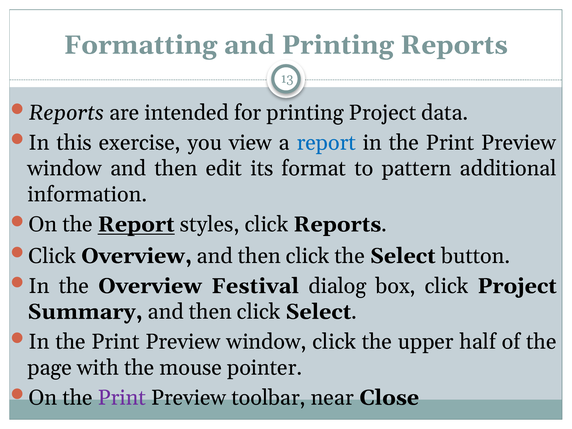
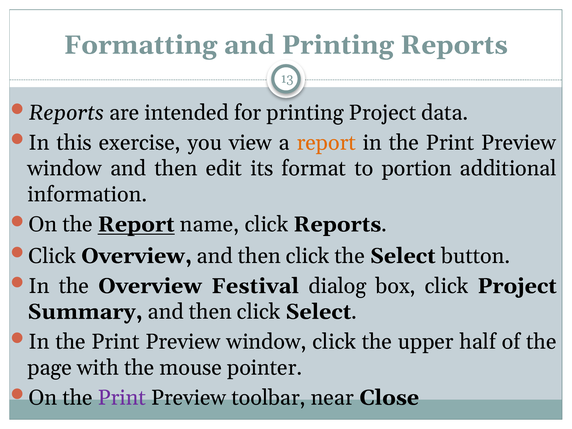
report at (326, 143) colour: blue -> orange
pattern: pattern -> portion
styles: styles -> name
